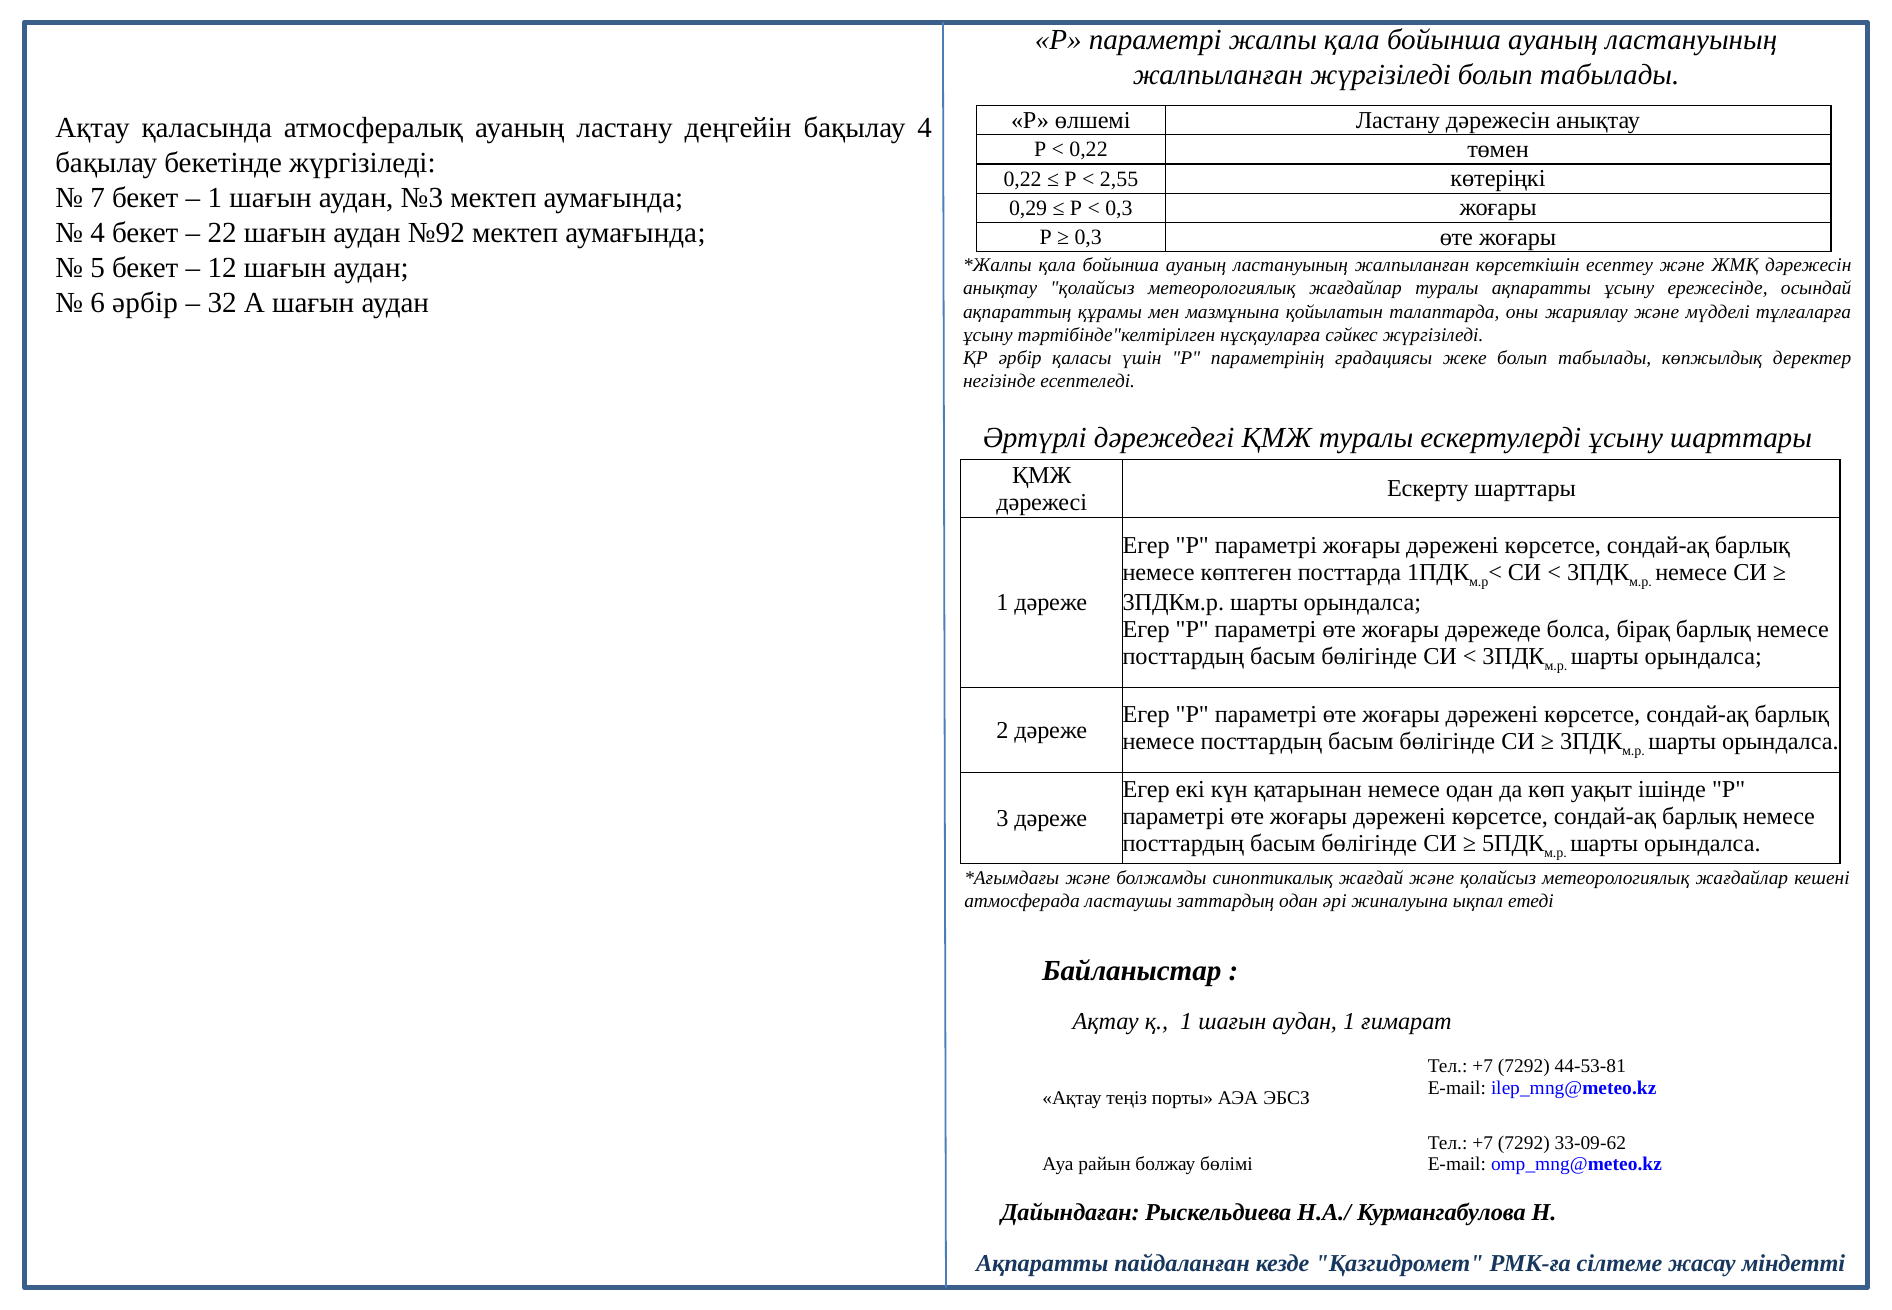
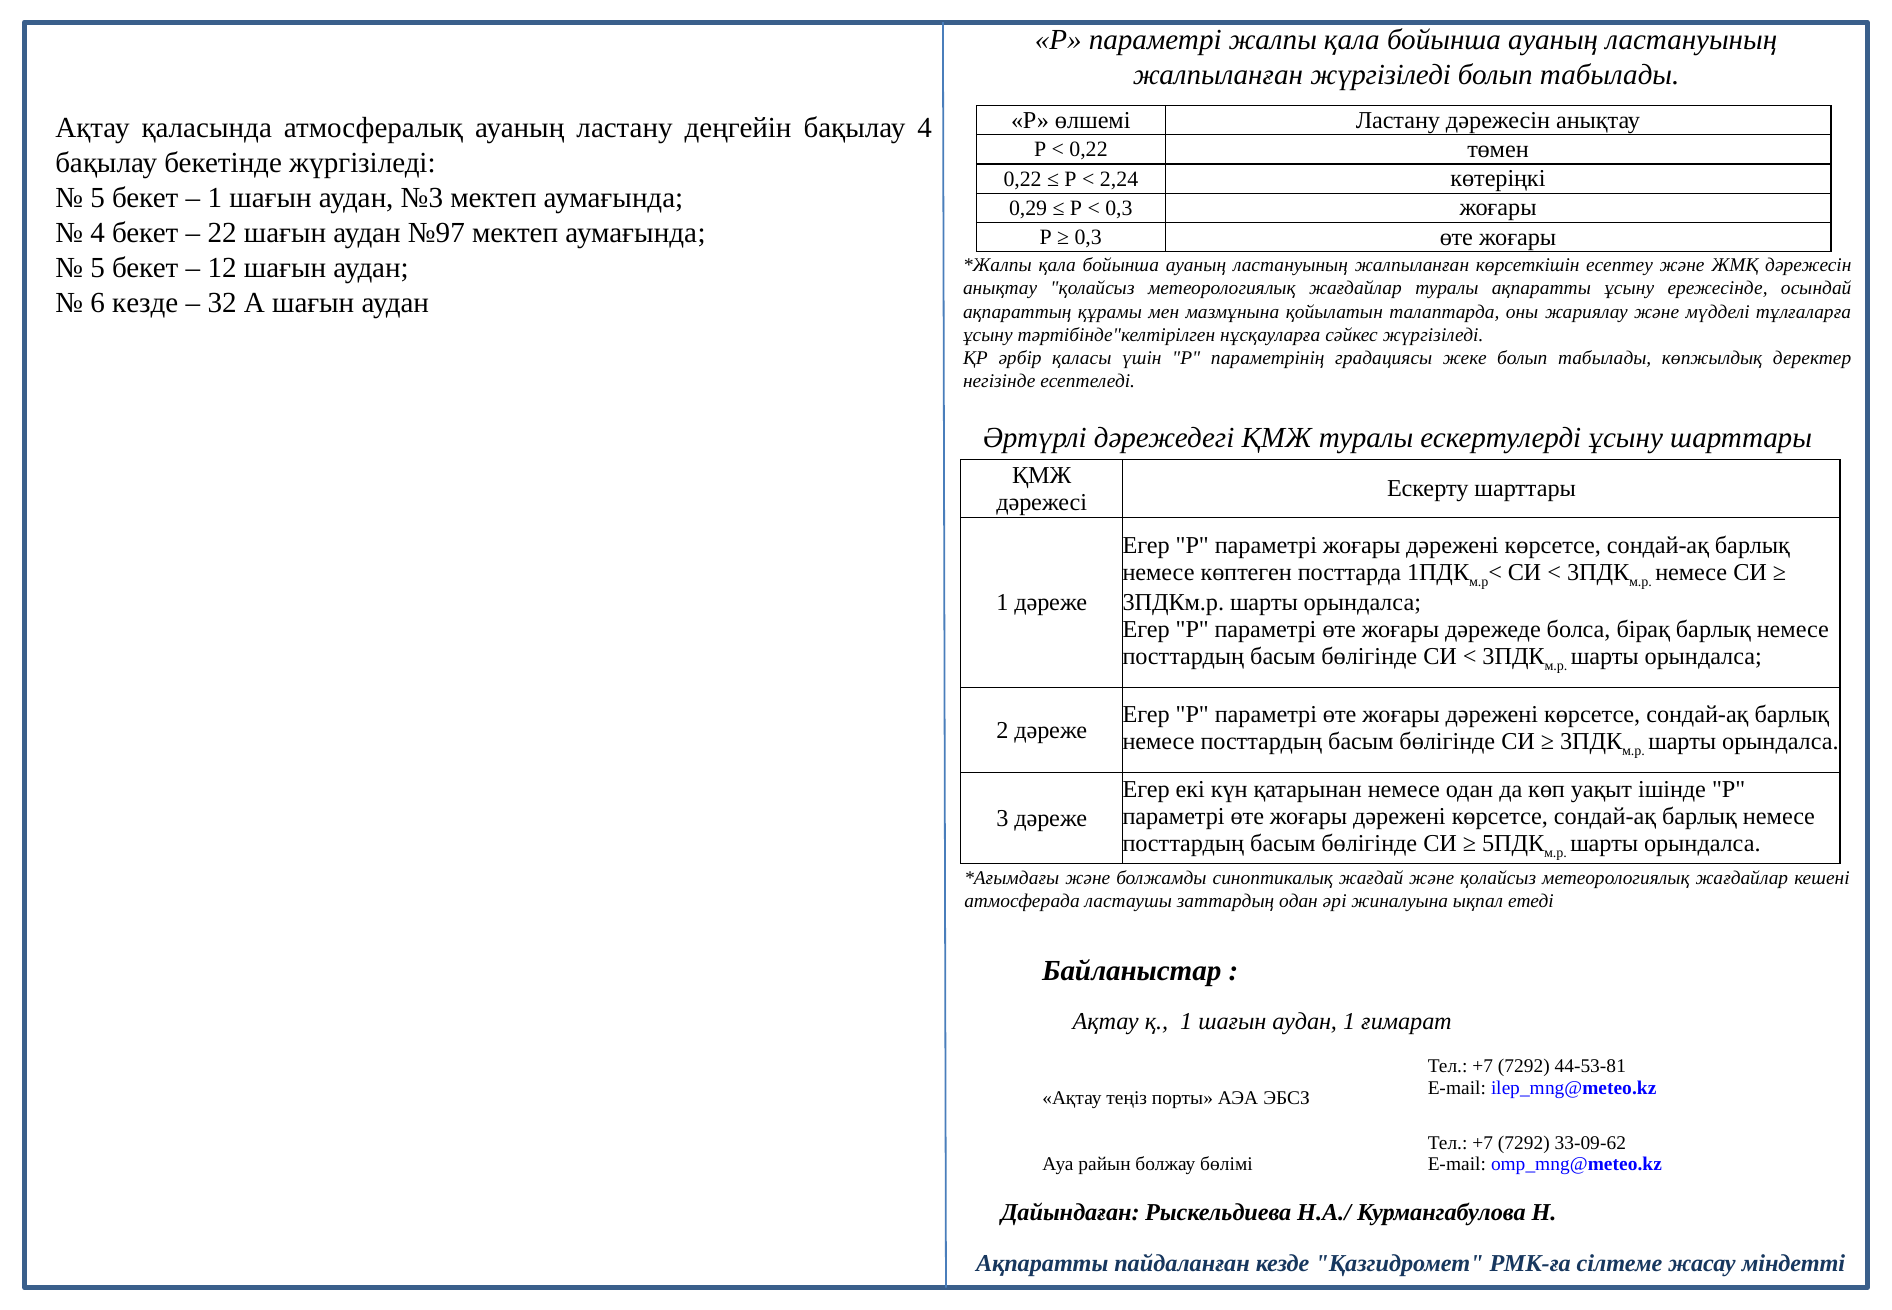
2,55: 2,55 -> 2,24
7 at (98, 198): 7 -> 5
№92: №92 -> №97
6 әрбір: әрбір -> кезде
